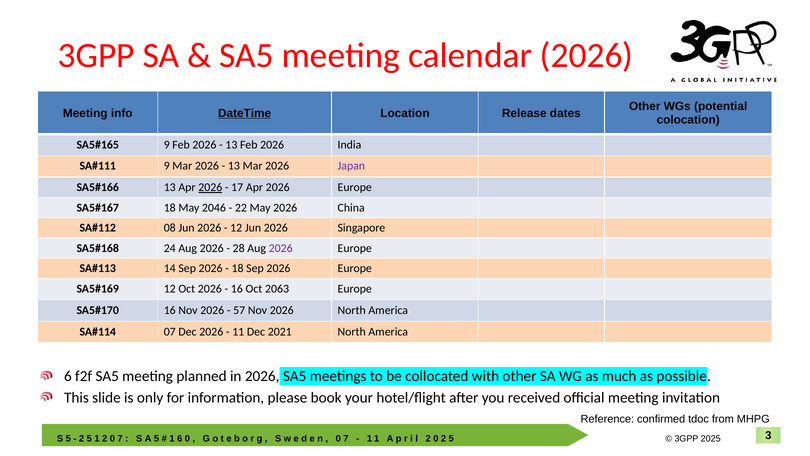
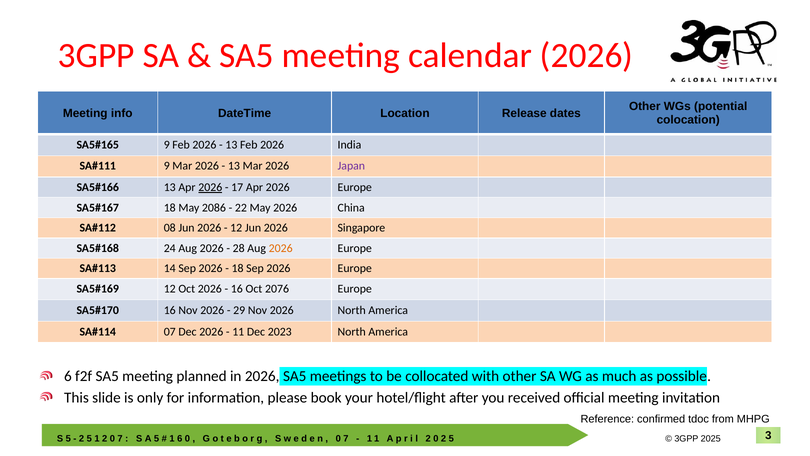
DateTime underline: present -> none
2046: 2046 -> 2086
2026 at (281, 248) colour: purple -> orange
2063: 2063 -> 2076
57: 57 -> 29
2021: 2021 -> 2023
